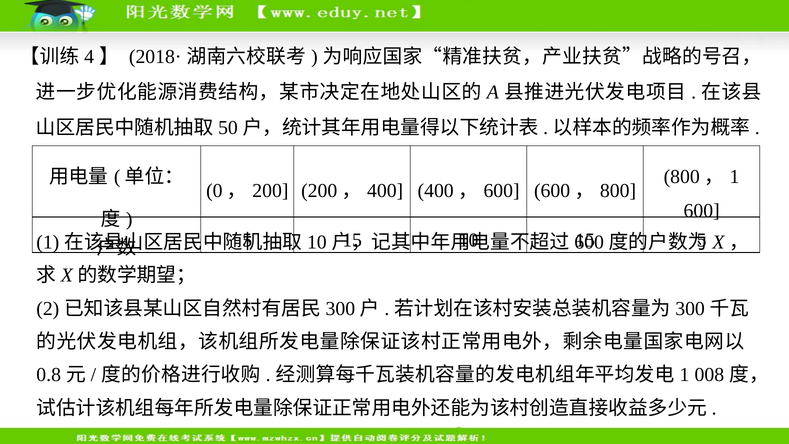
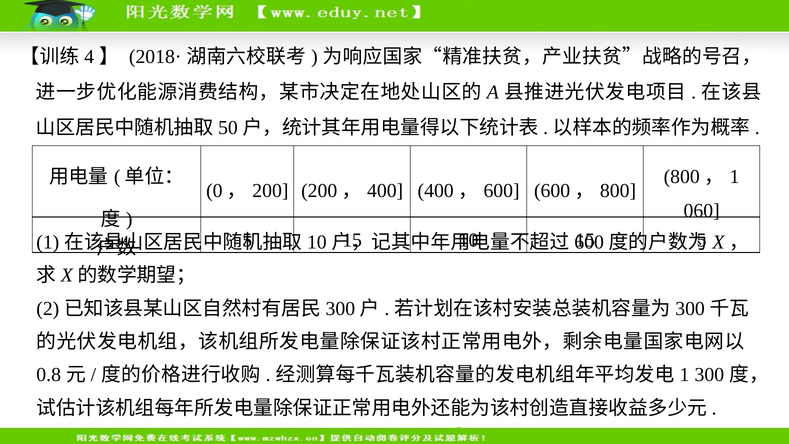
600 at (702, 211): 600 -> 060
008: 008 -> 300
